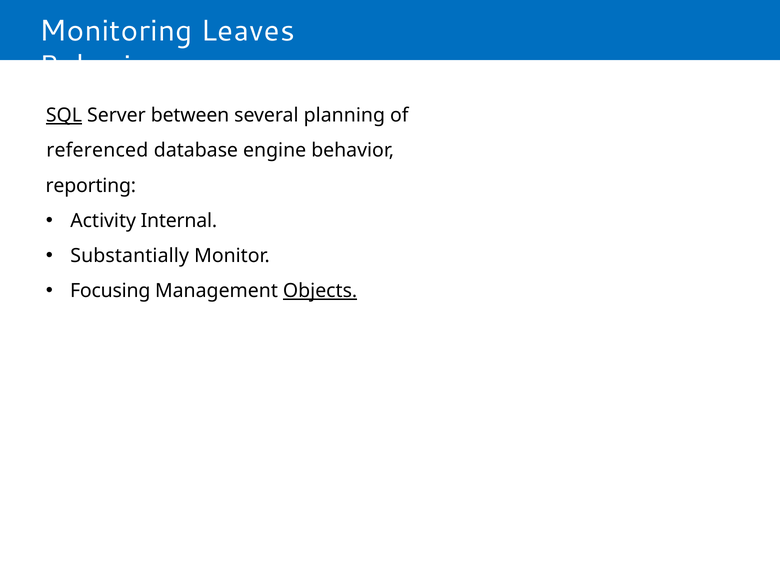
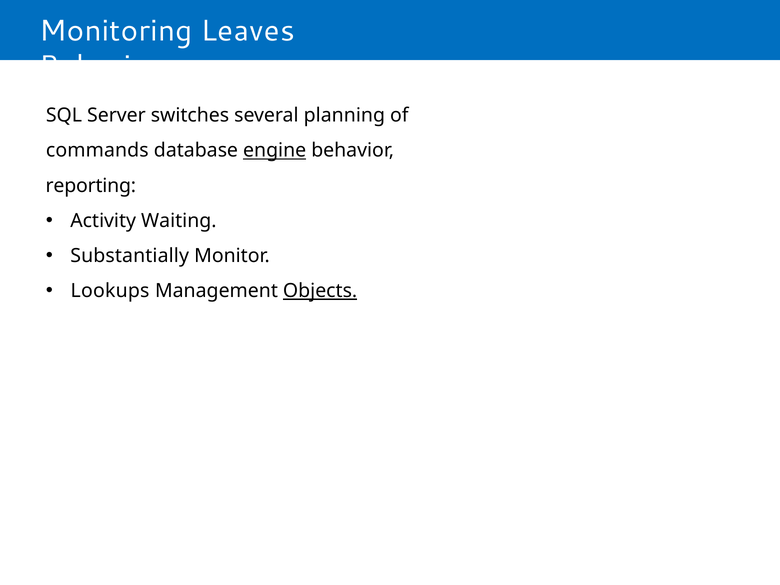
SQL underline: present -> none
between: between -> switches
referenced: referenced -> commands
engine underline: none -> present
Internal: Internal -> Waiting
Focusing: Focusing -> Lookups
